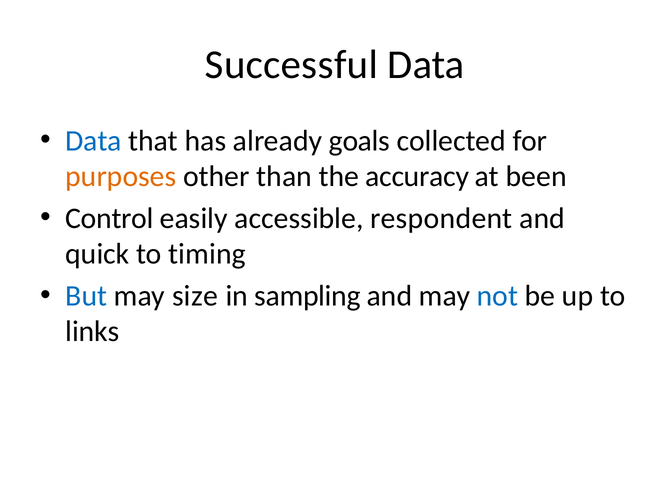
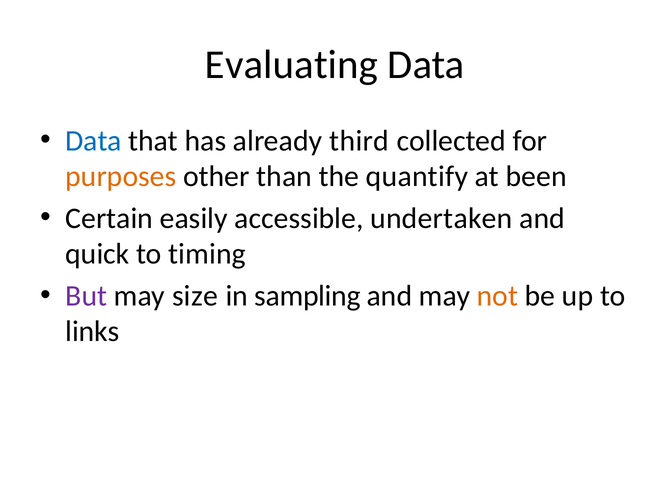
Successful: Successful -> Evaluating
goals: goals -> third
accuracy: accuracy -> quantify
Control: Control -> Certain
respondent: respondent -> undertaken
But colour: blue -> purple
not colour: blue -> orange
